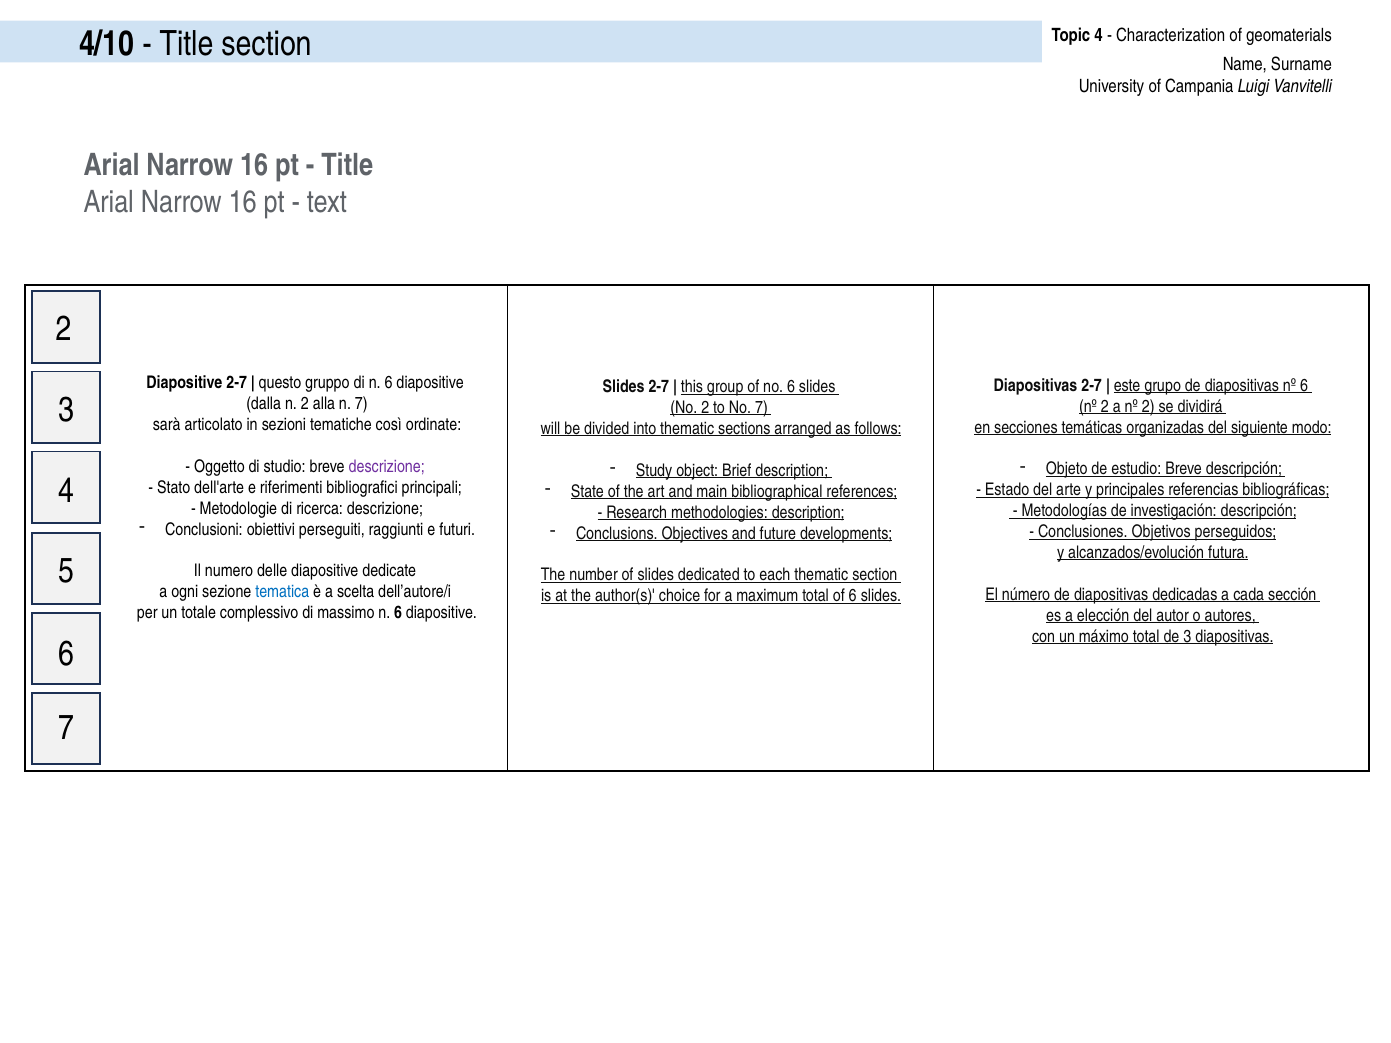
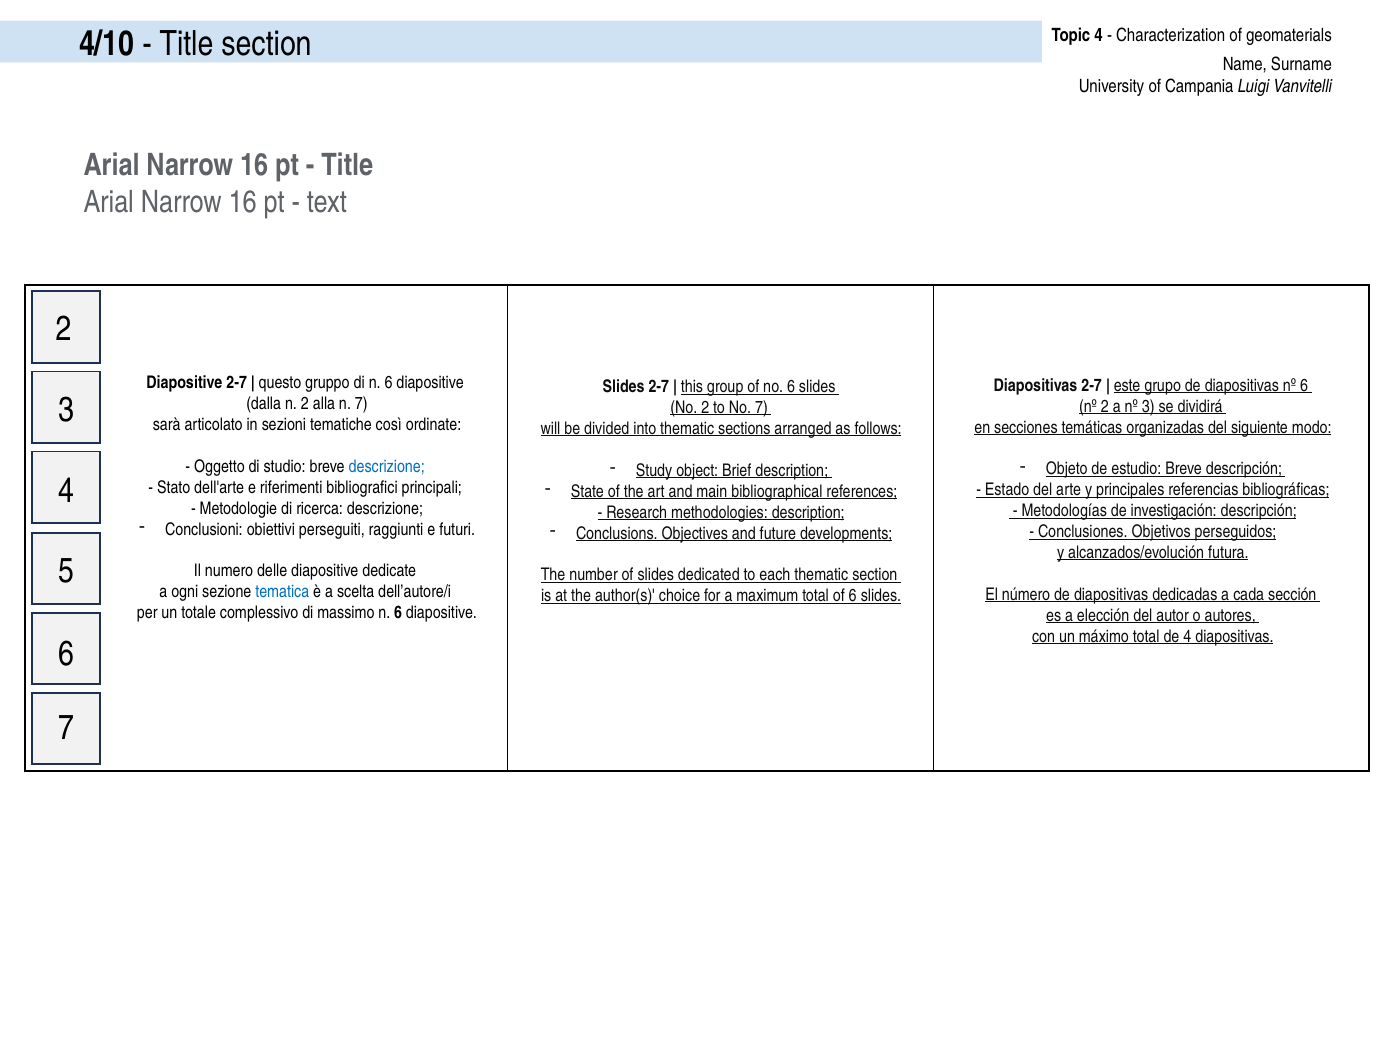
a nº 2: 2 -> 3
descrizione at (387, 467) colour: purple -> blue
de 3: 3 -> 4
